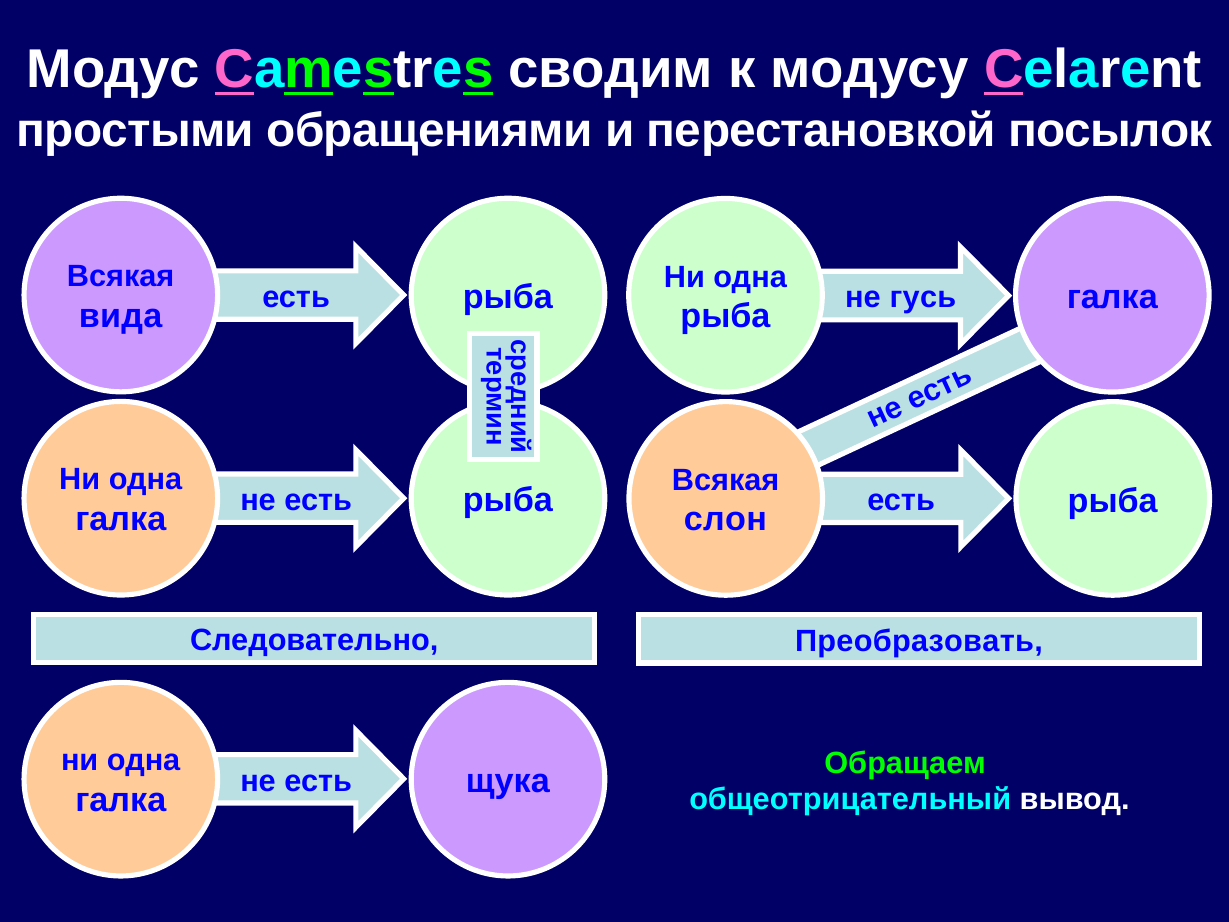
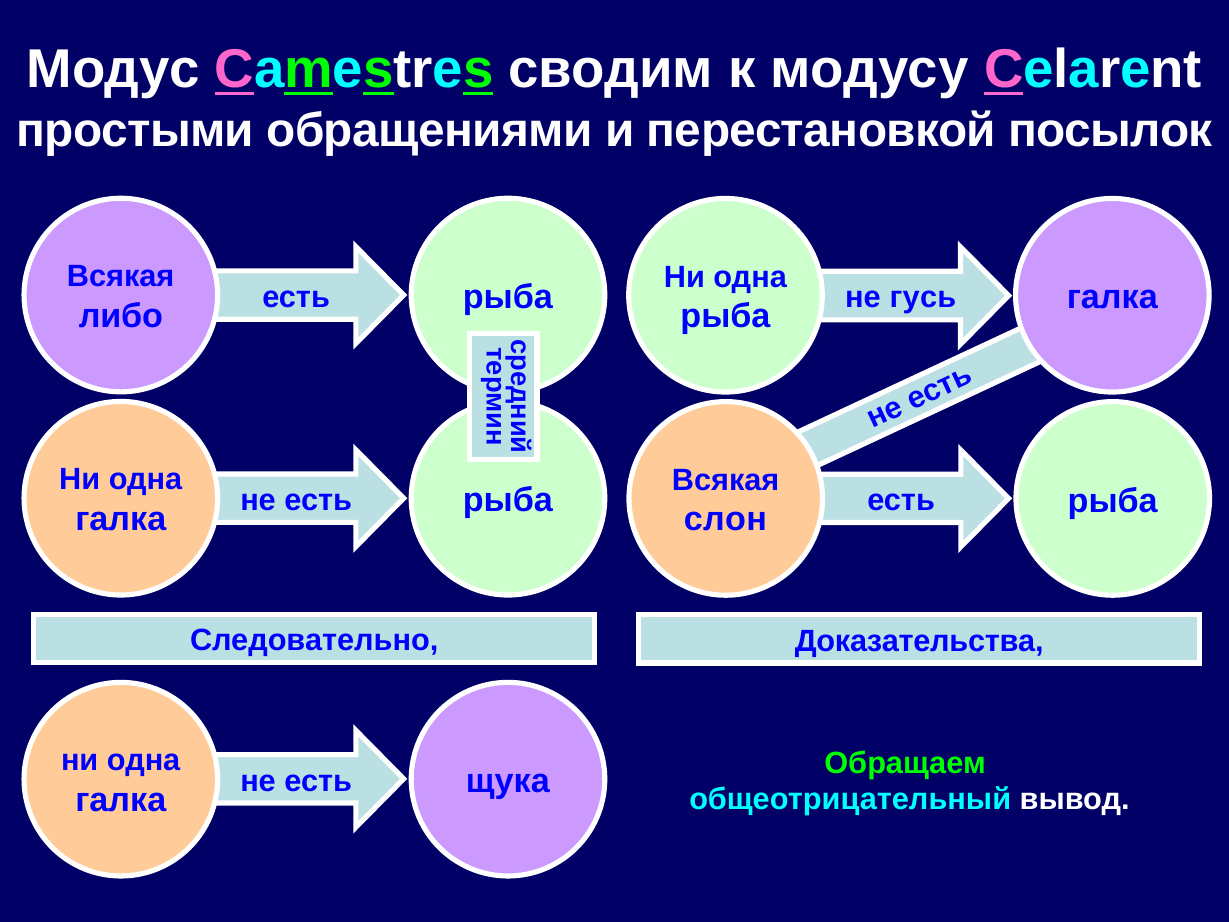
вида: вида -> либо
Преобразовать: Преобразовать -> Доказательства
